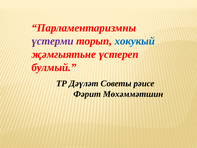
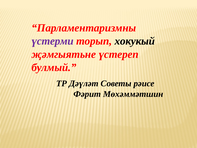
хокукый colour: blue -> black
